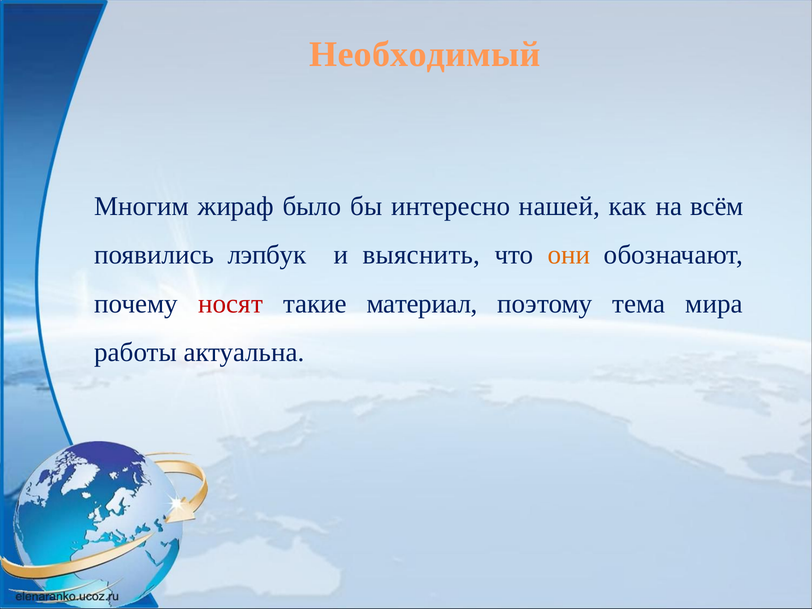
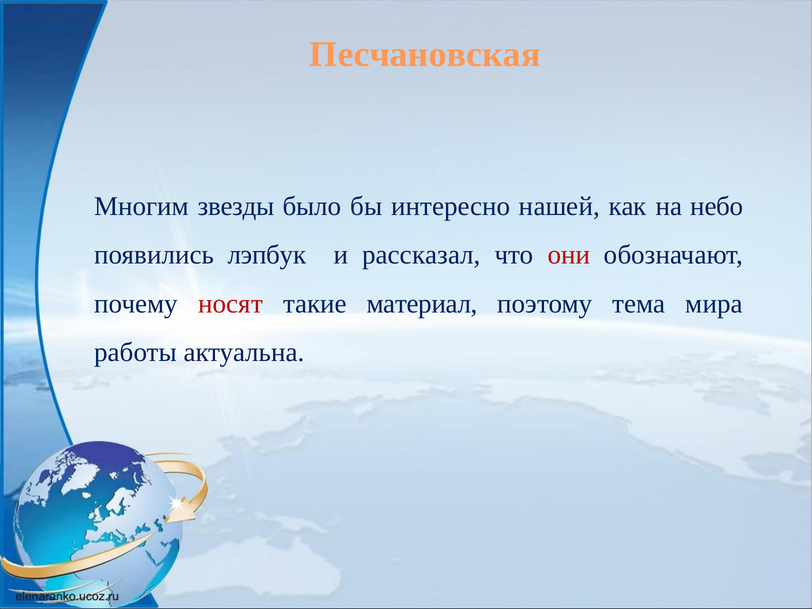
Необходимый: Необходимый -> Песчановская
жираф: жираф -> звезды
всём: всём -> небо
выяснить: выяснить -> рассказал
они colour: orange -> red
